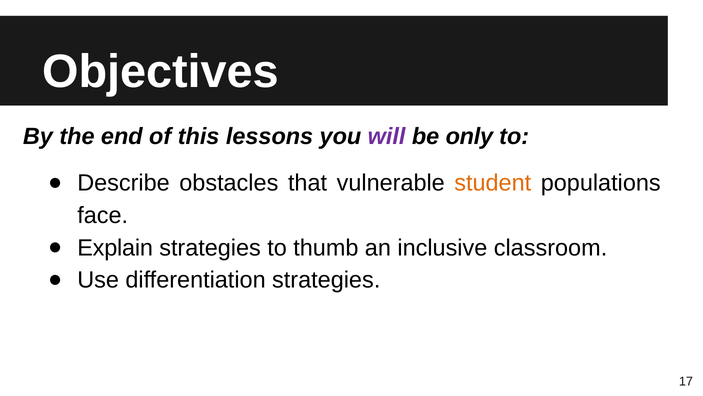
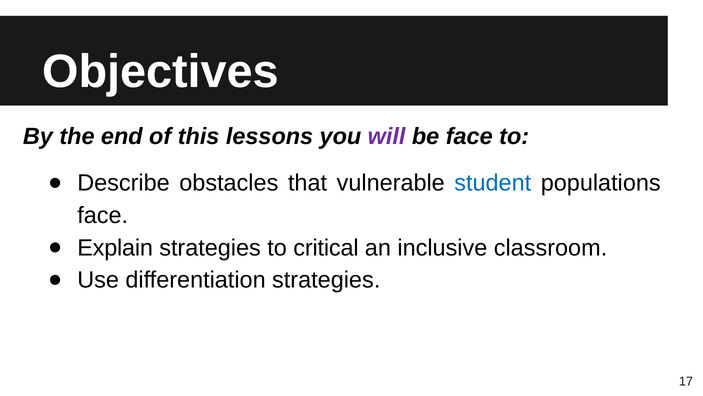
be only: only -> face
student colour: orange -> blue
thumb: thumb -> critical
